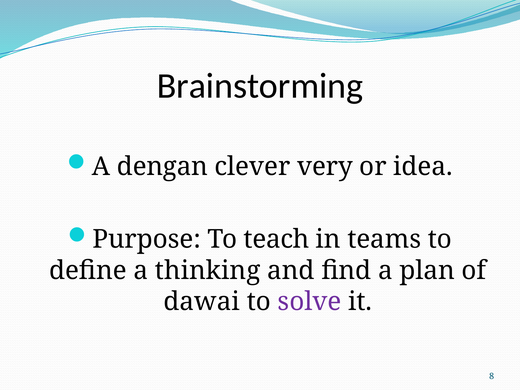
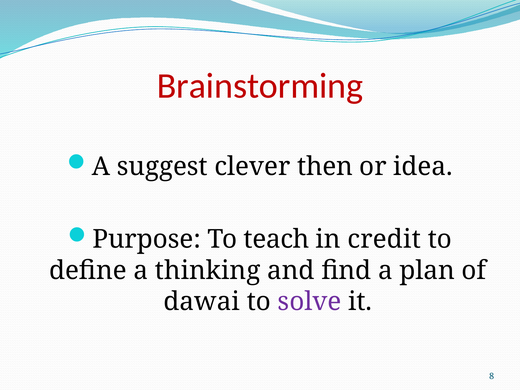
Brainstorming colour: black -> red
dengan: dengan -> suggest
very: very -> then
teams: teams -> credit
